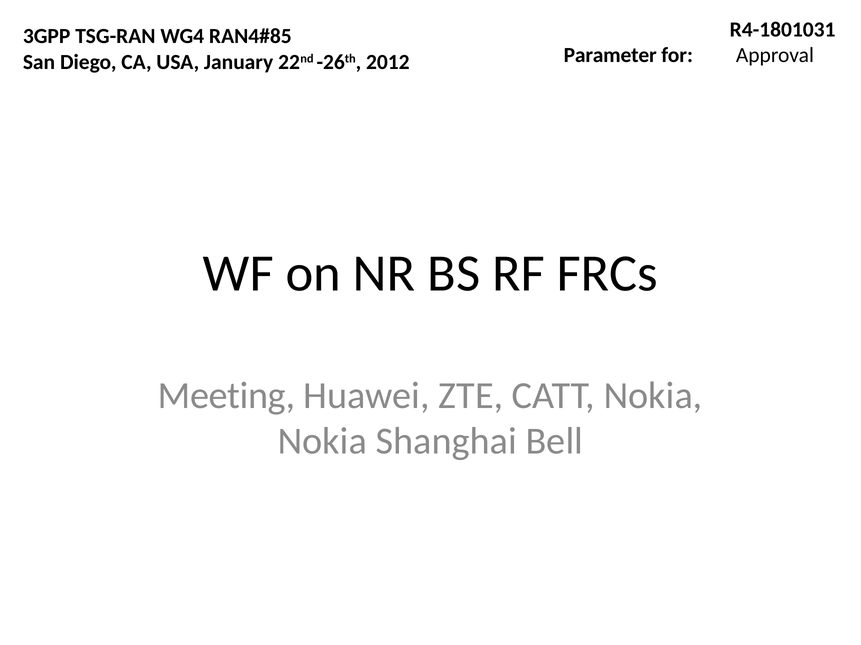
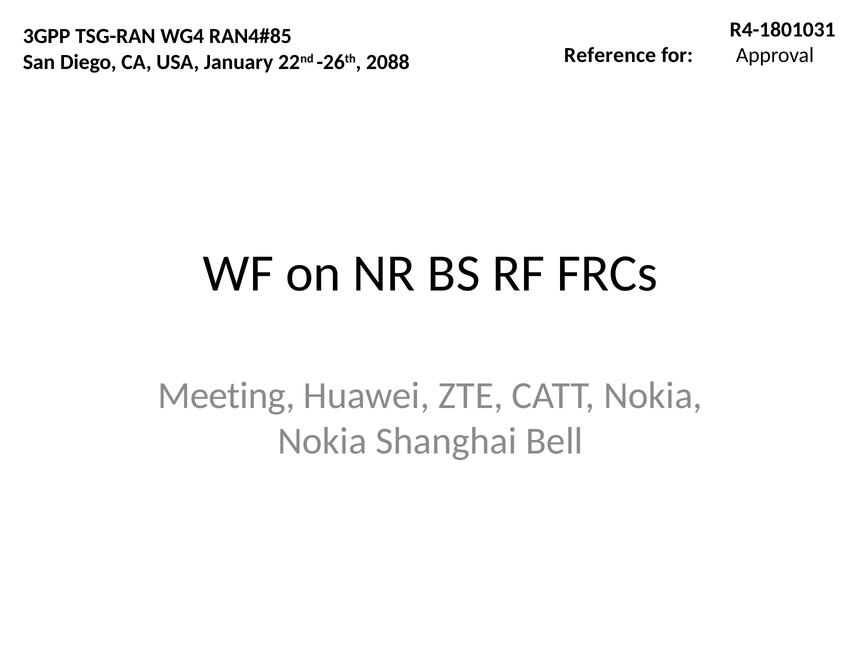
Parameter: Parameter -> Reference
2012: 2012 -> 2088
